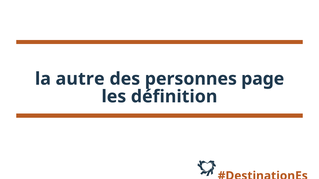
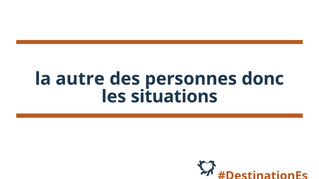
page: page -> donc
définition: définition -> situations
